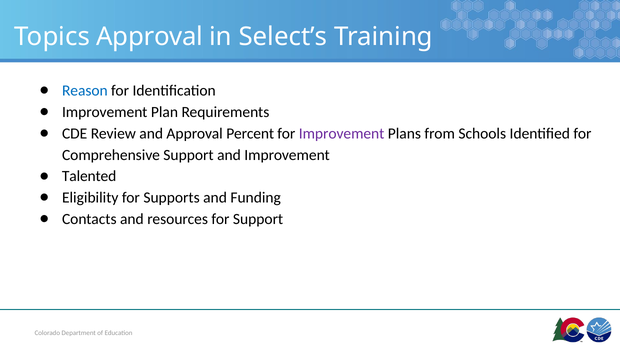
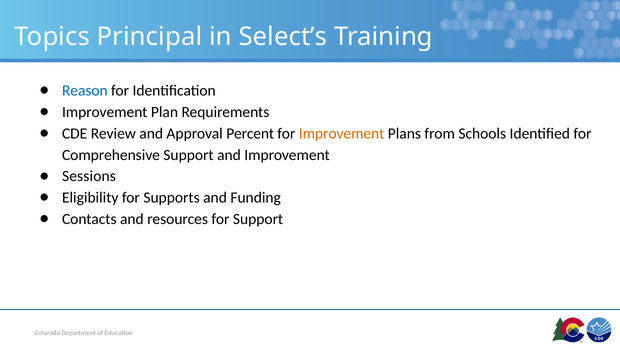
Topics Approval: Approval -> Principal
Improvement at (342, 133) colour: purple -> orange
Talented: Talented -> Sessions
